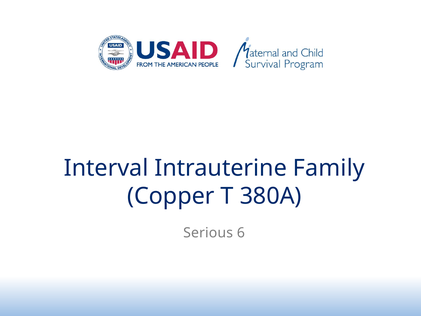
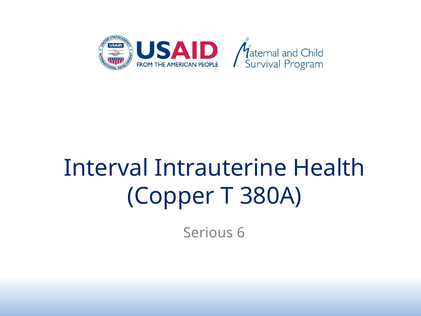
Family: Family -> Health
